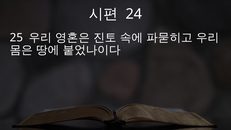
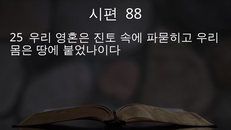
24: 24 -> 88
